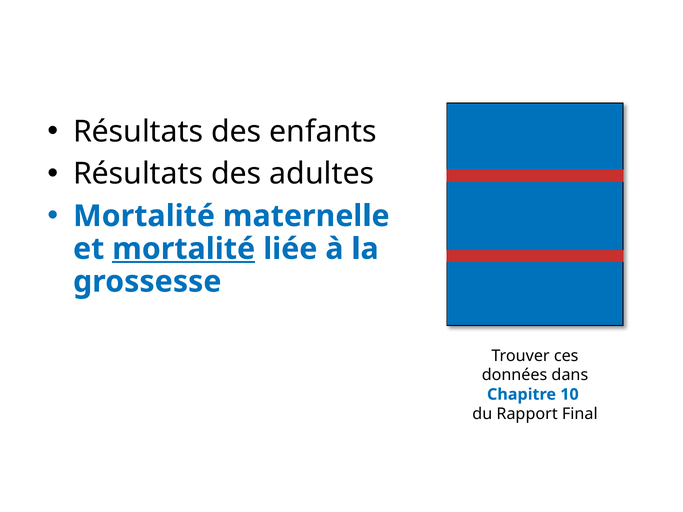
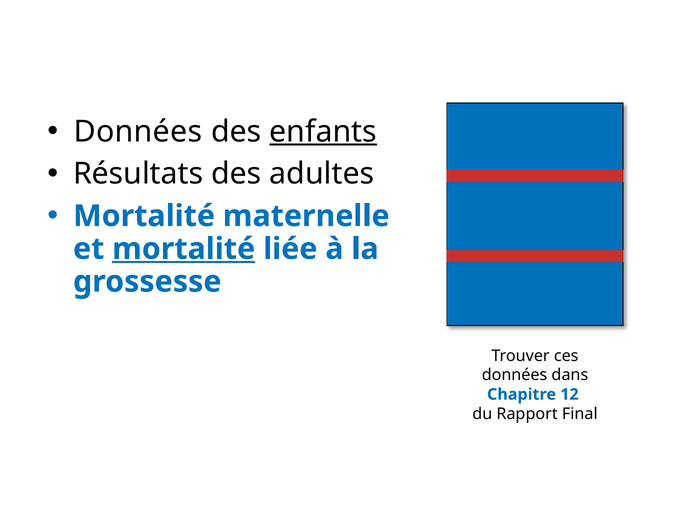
Résultats at (138, 132): Résultats -> Données
enfants underline: none -> present
10: 10 -> 12
